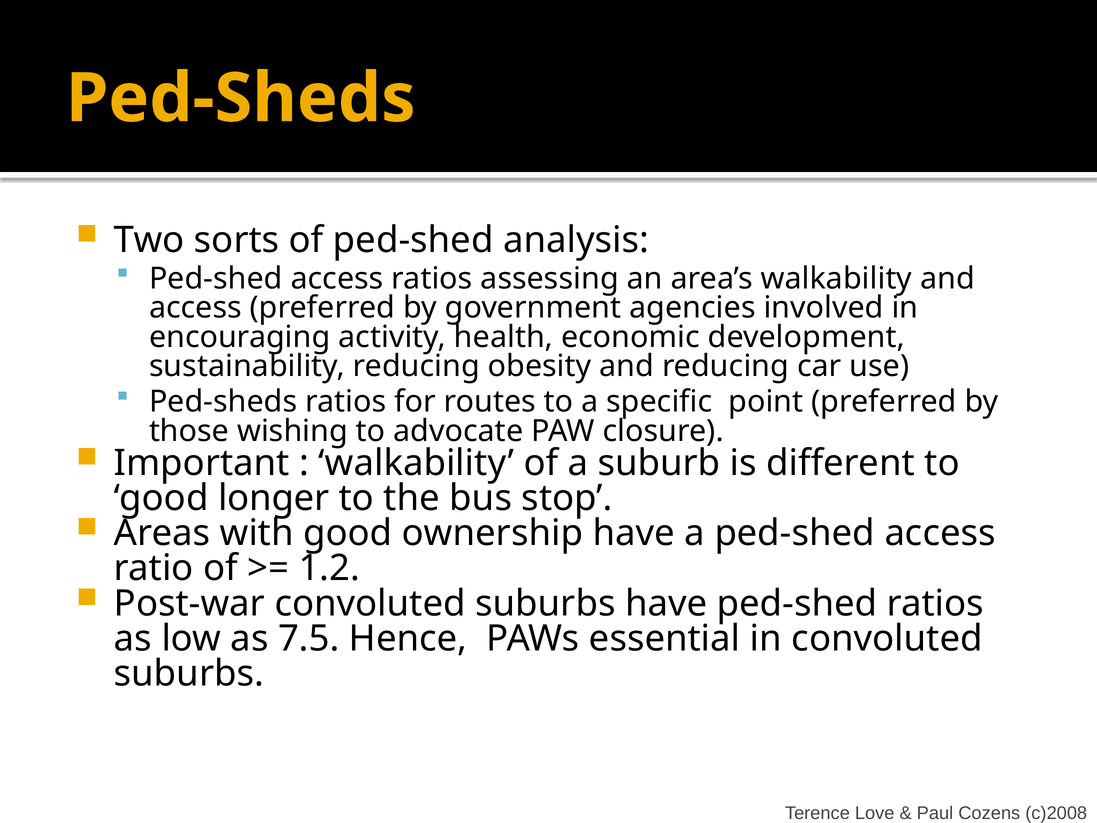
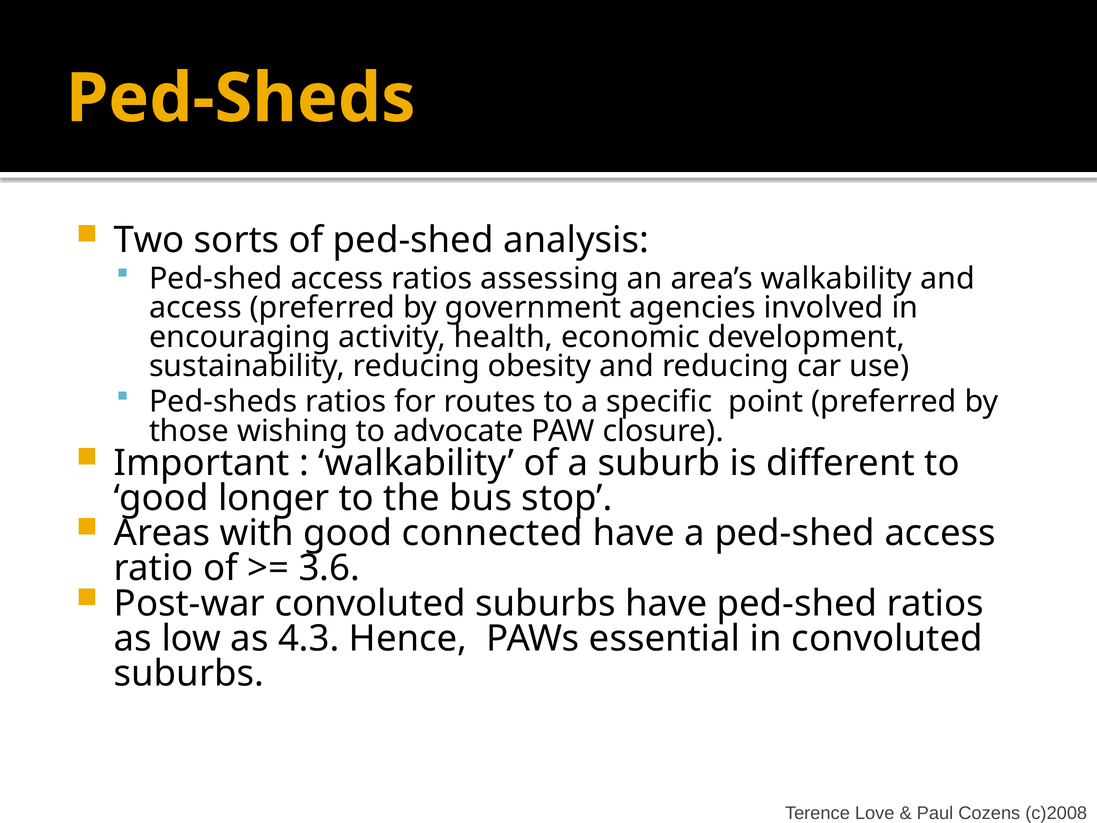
ownership: ownership -> connected
1.2: 1.2 -> 3.6
7.5: 7.5 -> 4.3
